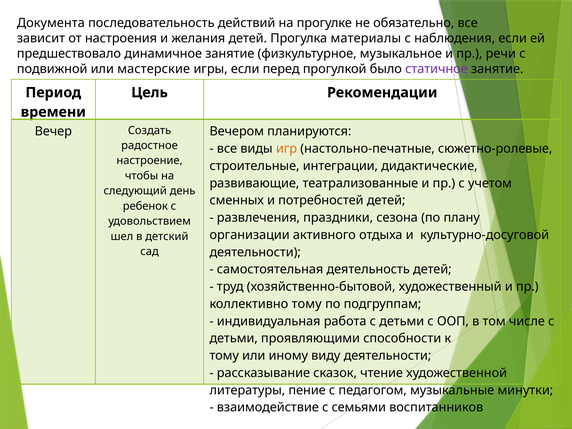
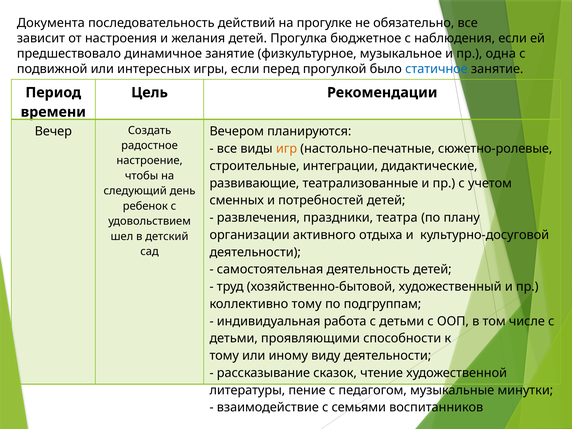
материалы: материалы -> бюджетное
речи: речи -> одна
мастерские: мастерские -> интересных
статичное colour: purple -> blue
сезона: сезона -> театра
